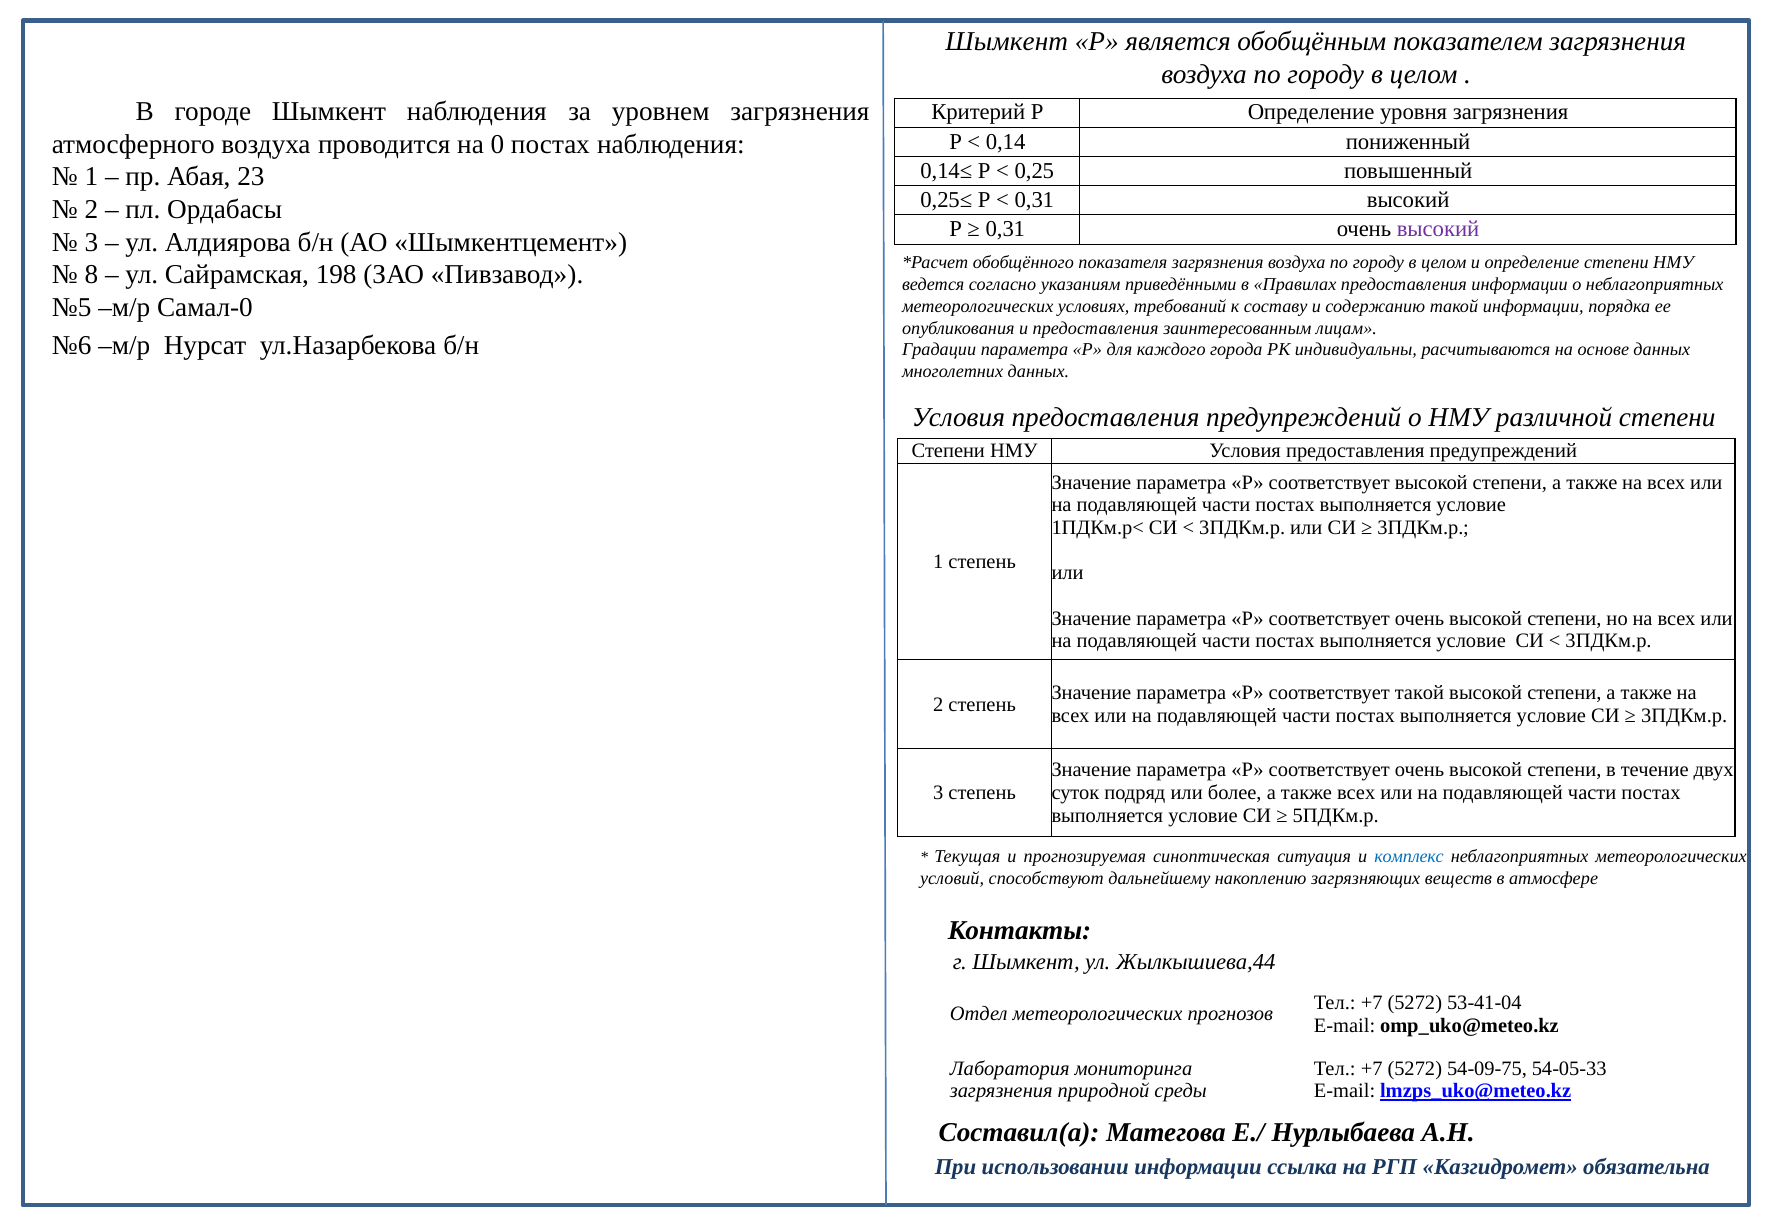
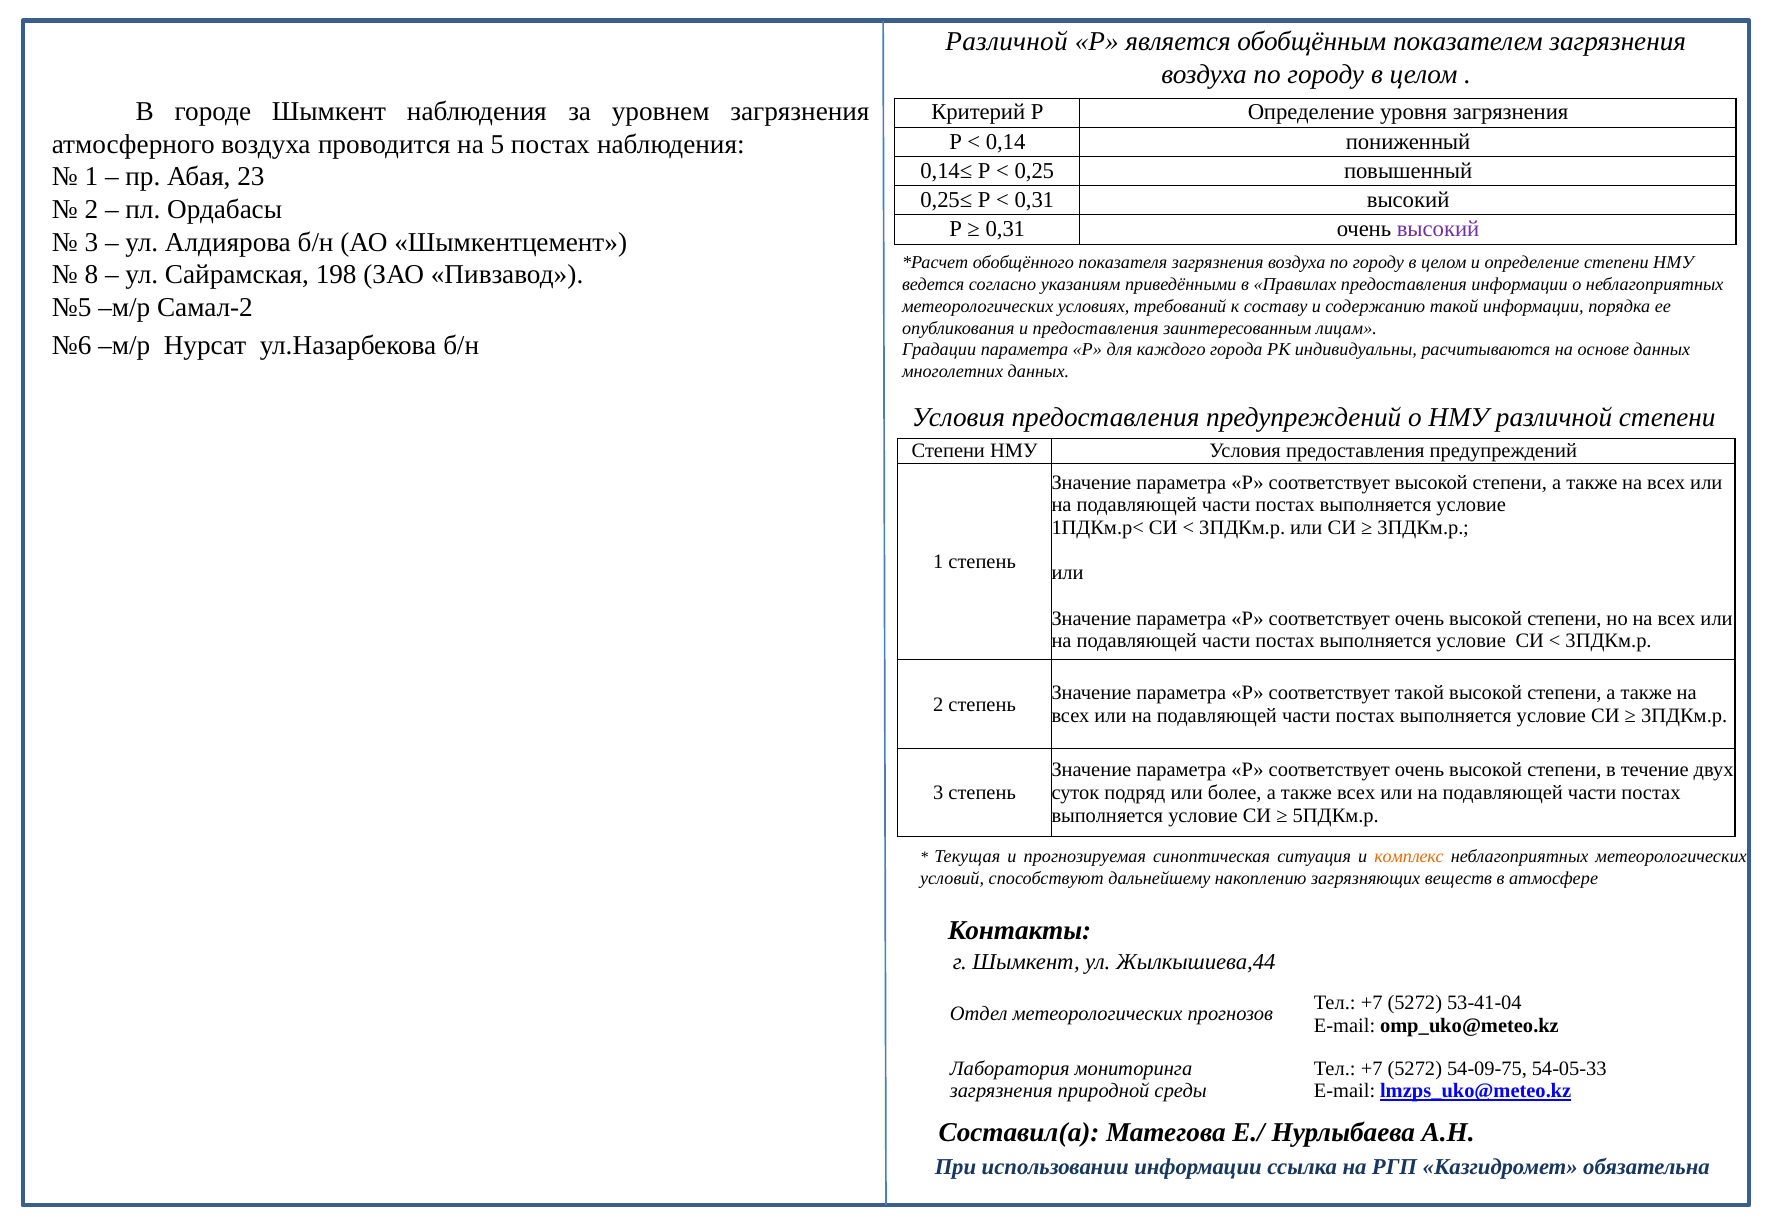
Шымкент at (1007, 42): Шымкент -> Различной
0: 0 -> 5
Самал-0: Самал-0 -> Самал-2
комплекс colour: blue -> orange
